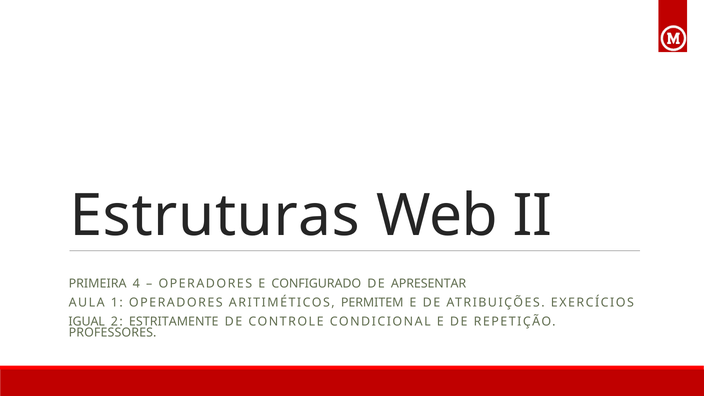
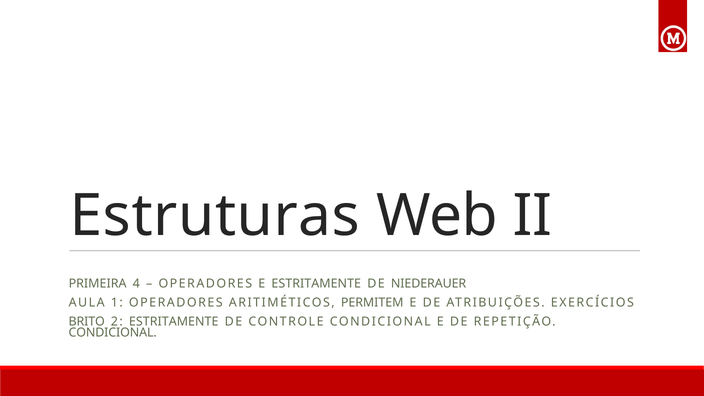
E CONFIGURADO: CONFIGURADO -> ESTRITAMENTE
APRESENTAR: APRESENTAR -> NIEDERAUER
IGUAL: IGUAL -> BRITO
PROFESSORES at (113, 332): PROFESSORES -> CONDICIONAL
